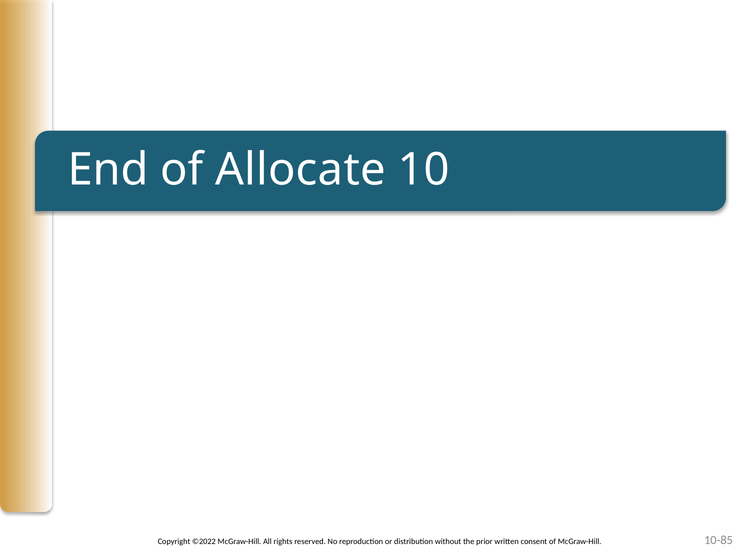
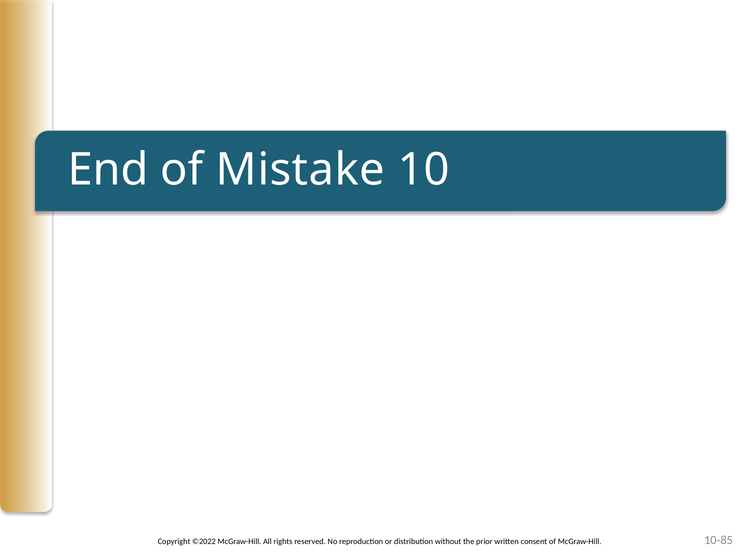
Allocate: Allocate -> Mistake
